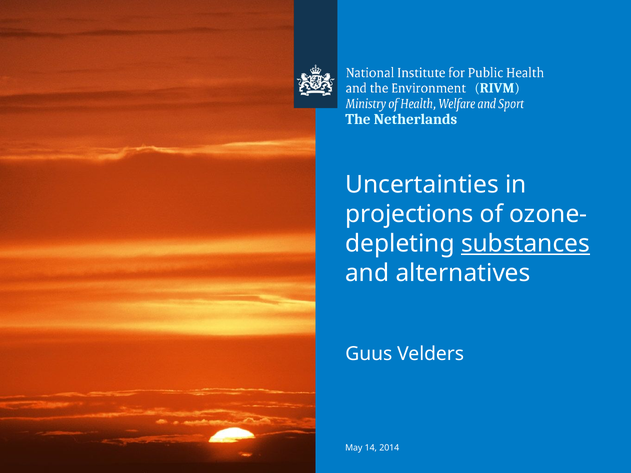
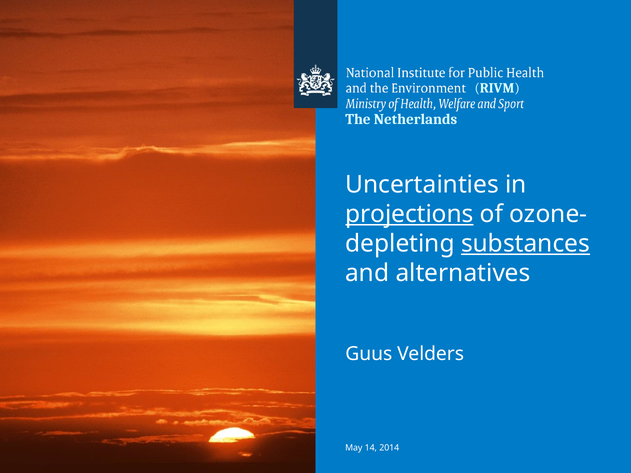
projections underline: none -> present
